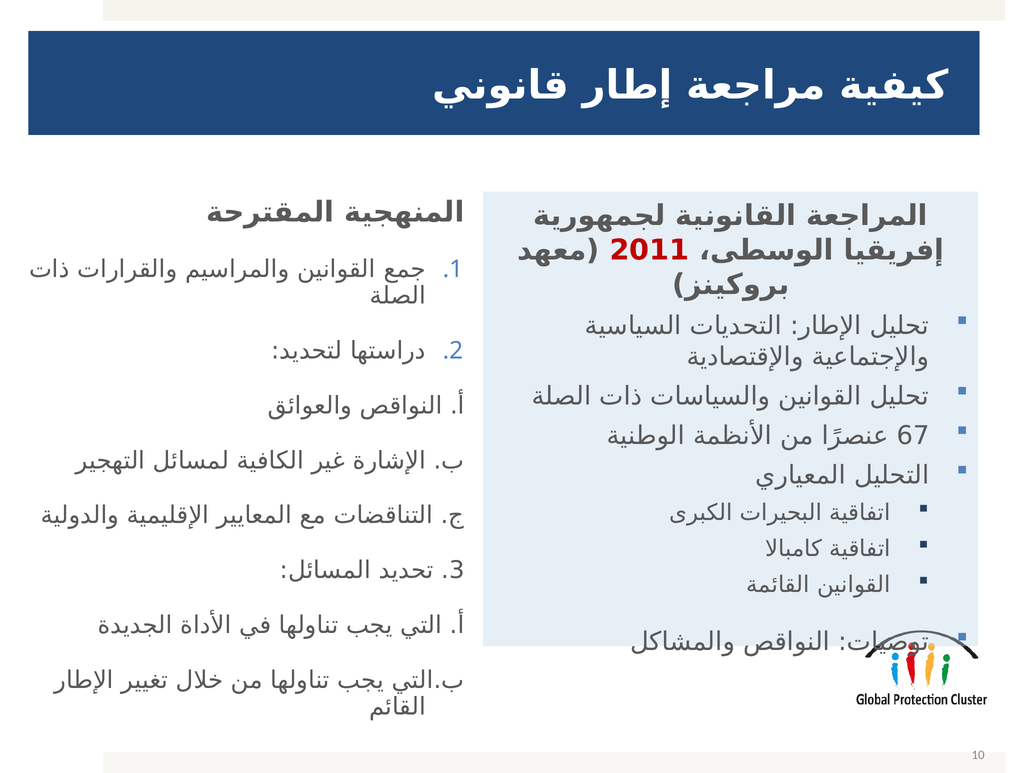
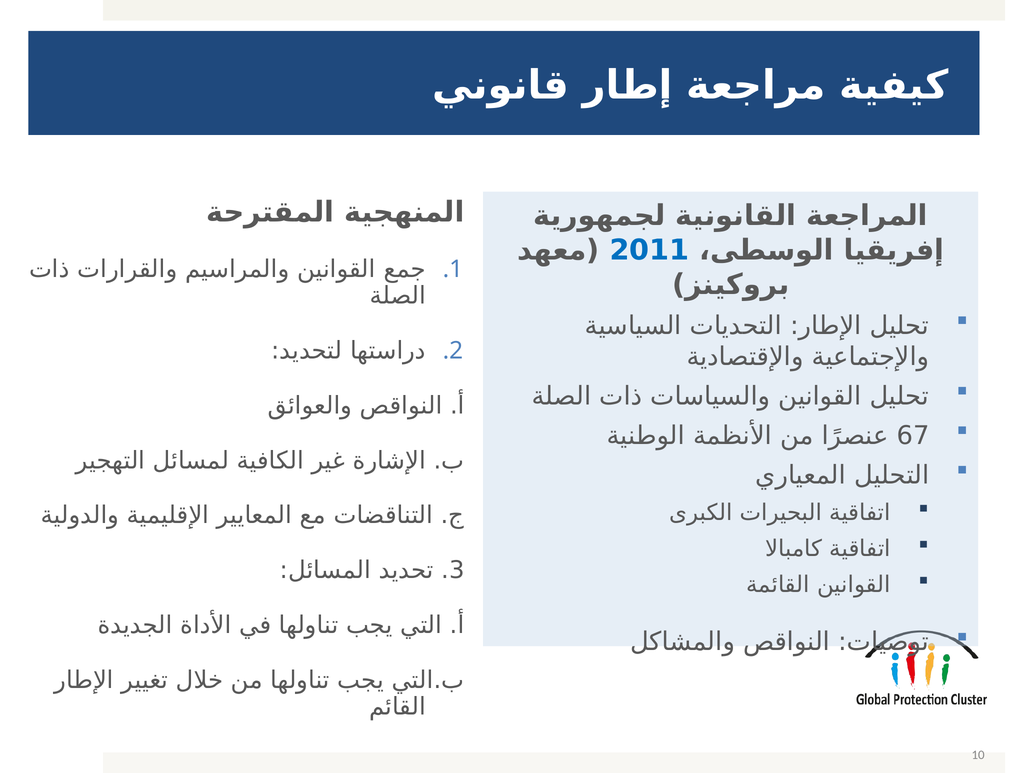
2011 colour: red -> blue
